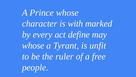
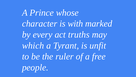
define: define -> truths
whose at (33, 45): whose -> which
